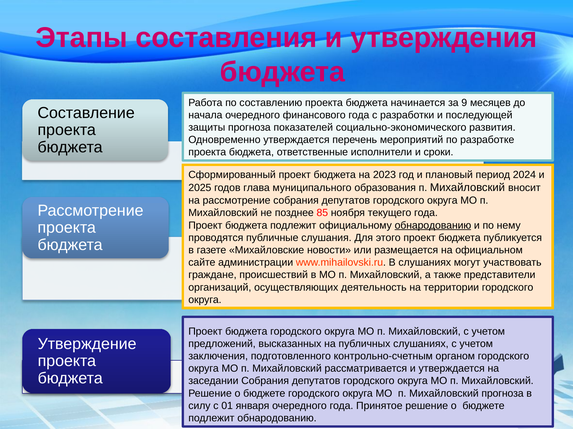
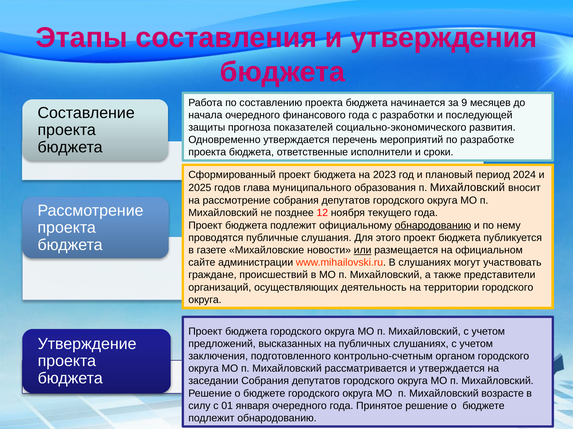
85: 85 -> 12
или underline: none -> present
Михайловский прогноза: прогноза -> возрасте
